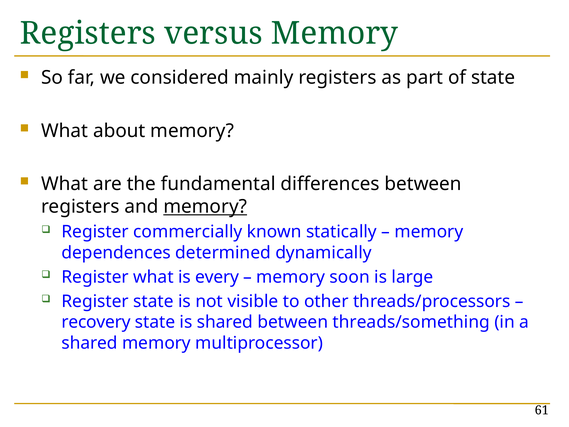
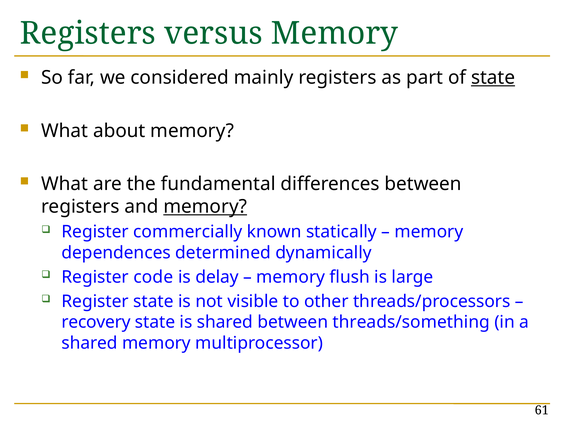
state at (493, 78) underline: none -> present
Register what: what -> code
every: every -> delay
soon: soon -> flush
